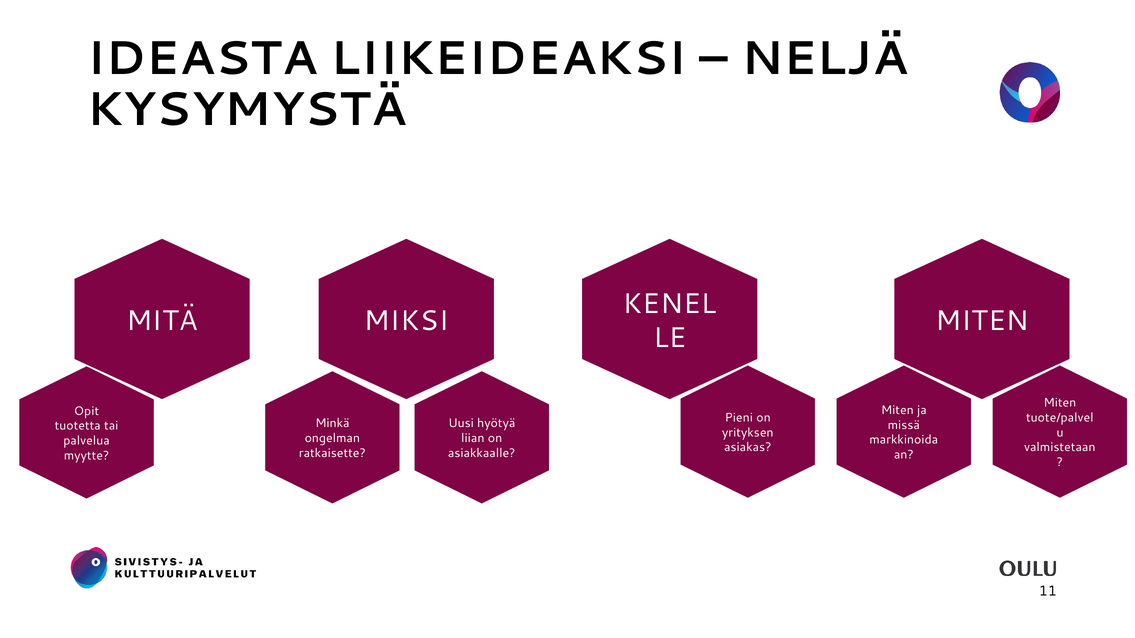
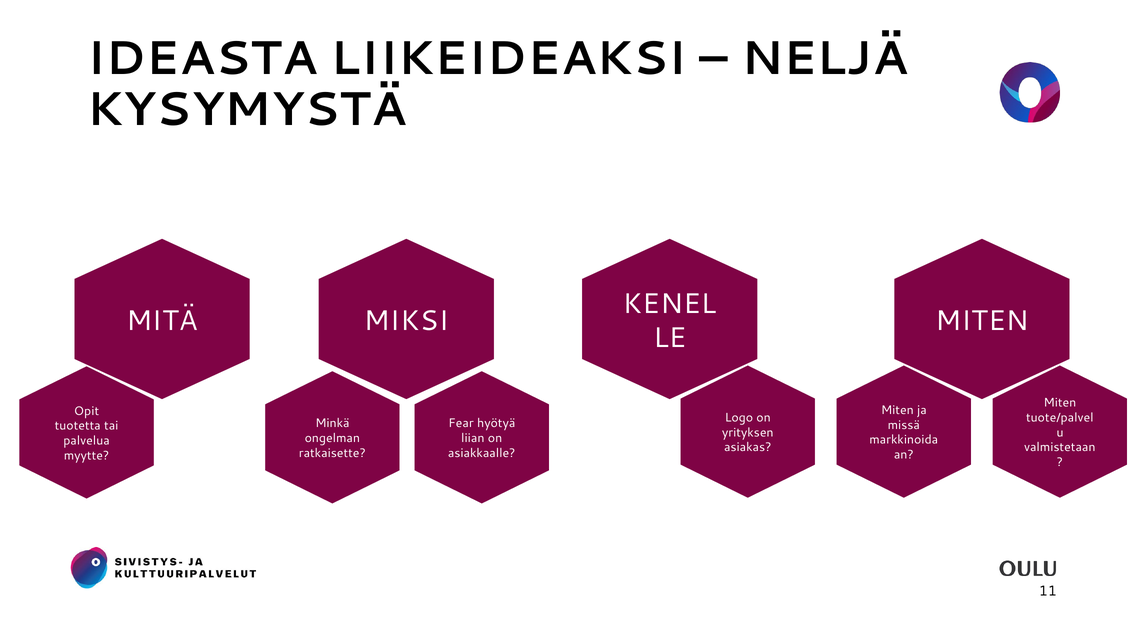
Pieni: Pieni -> Logo
Uusi: Uusi -> Fear
